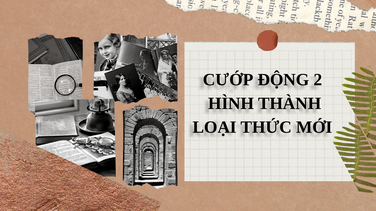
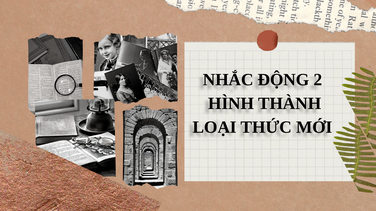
CƯỚP: CƯỚP -> NHẮC
